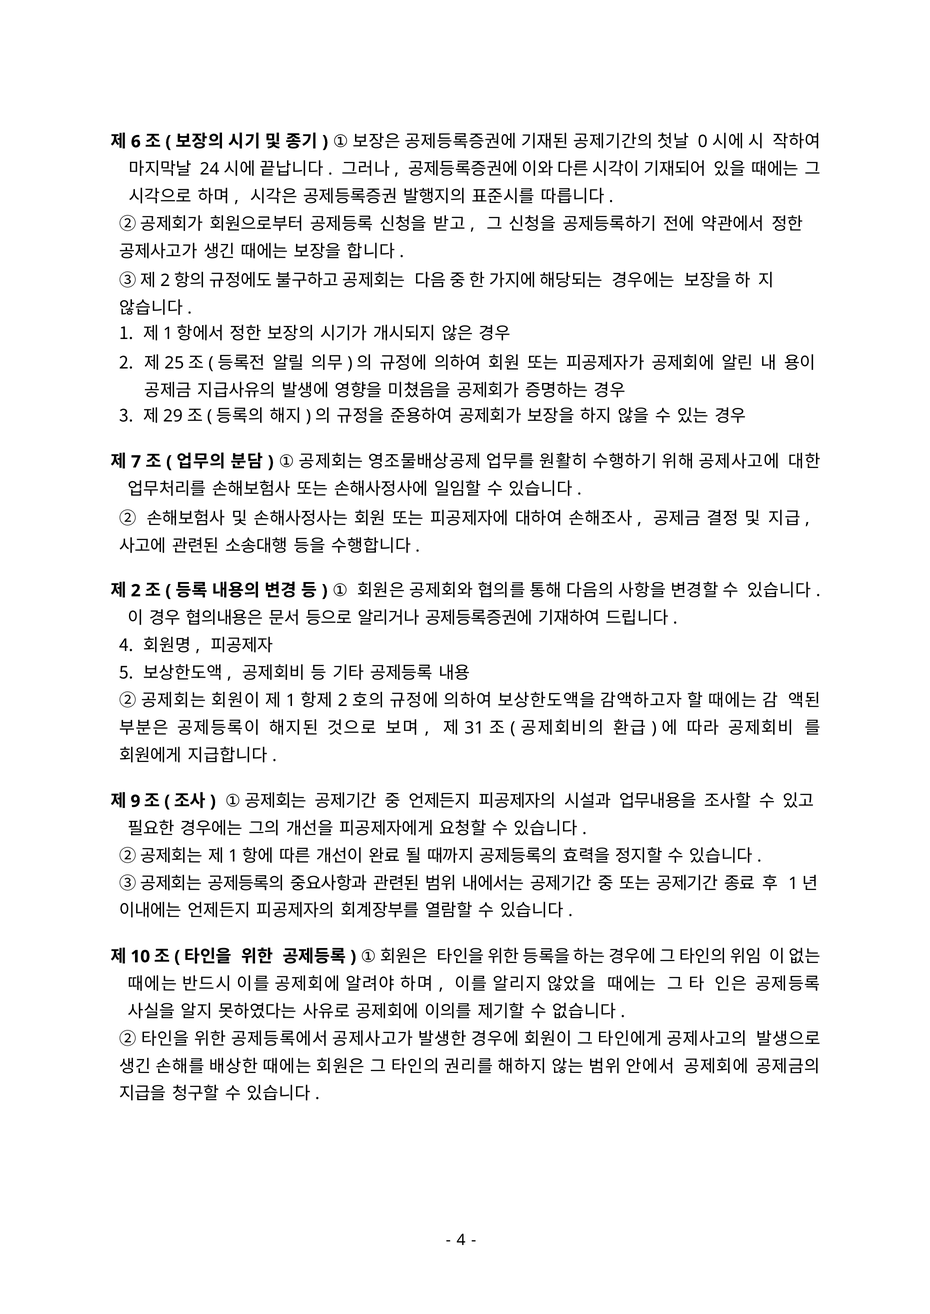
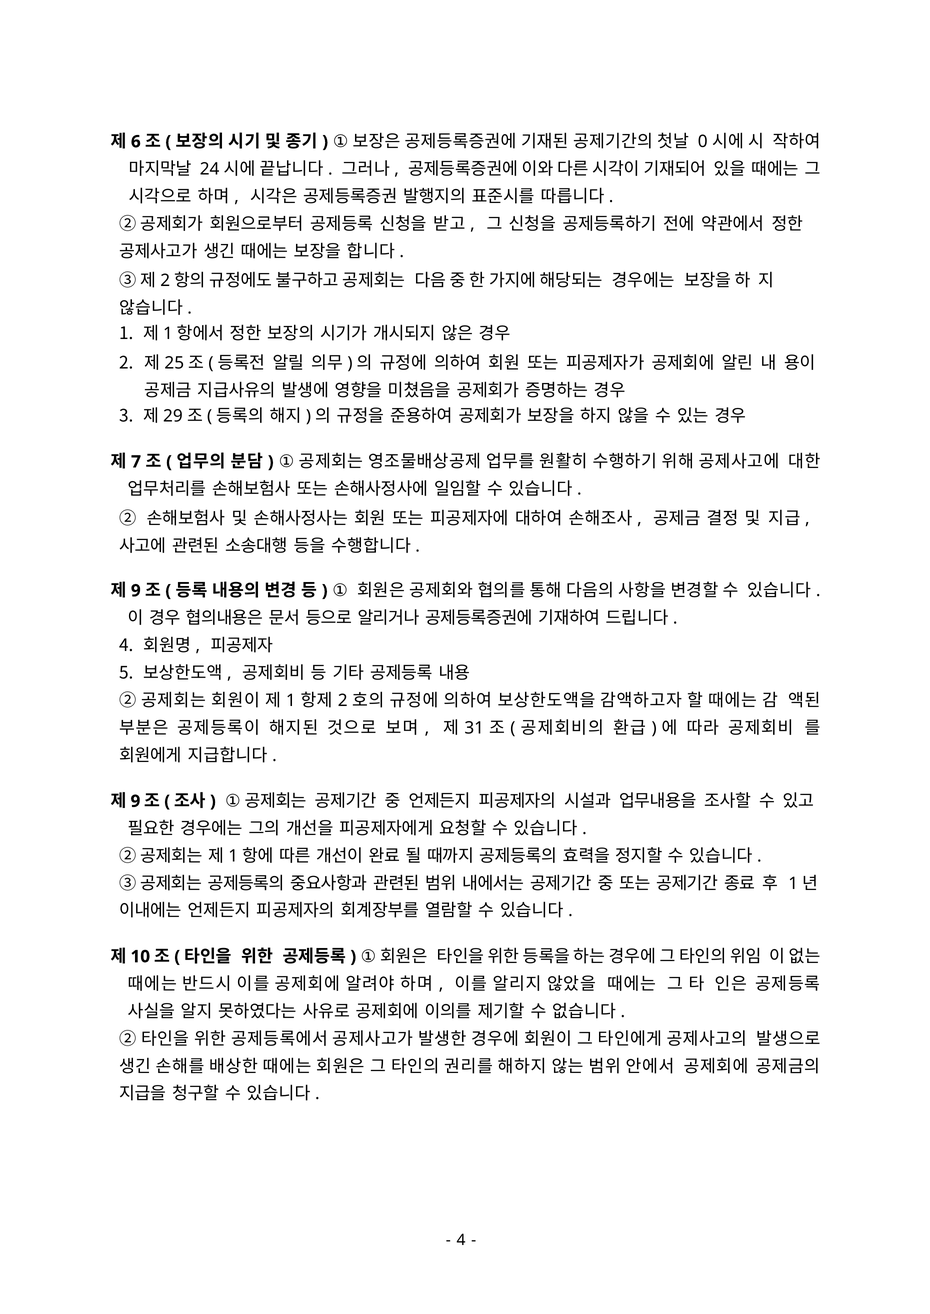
2 at (136, 591): 2 -> 9
